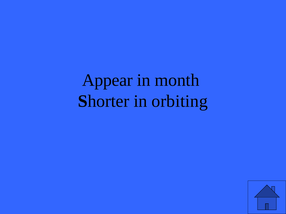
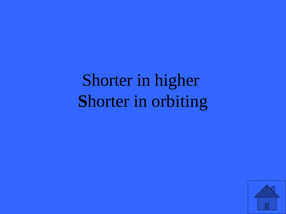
Appear at (107, 80): Appear -> Shorter
month: month -> higher
